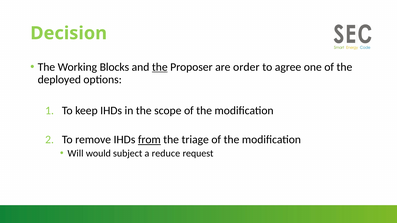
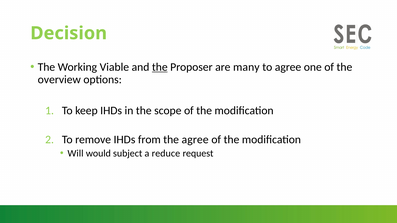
Blocks: Blocks -> Viable
order: order -> many
deployed: deployed -> overview
from underline: present -> none
the triage: triage -> agree
